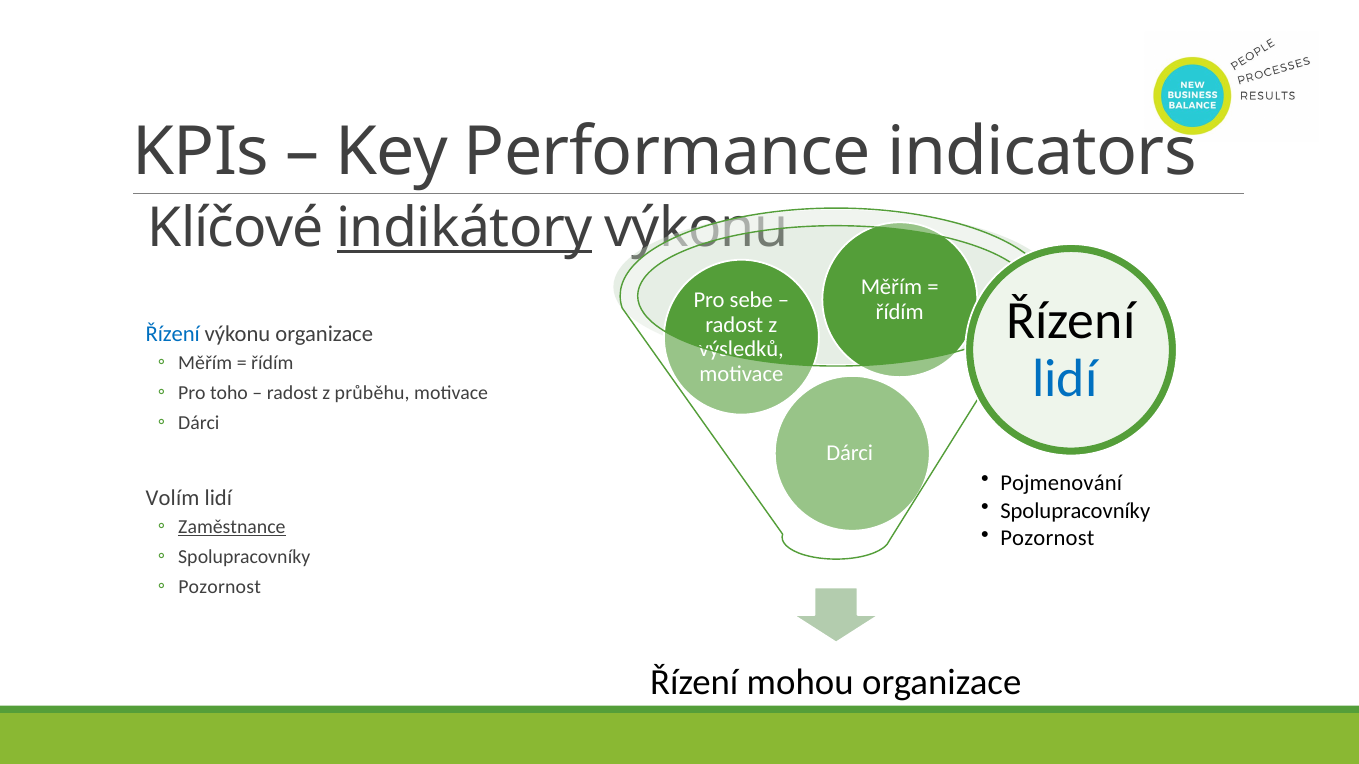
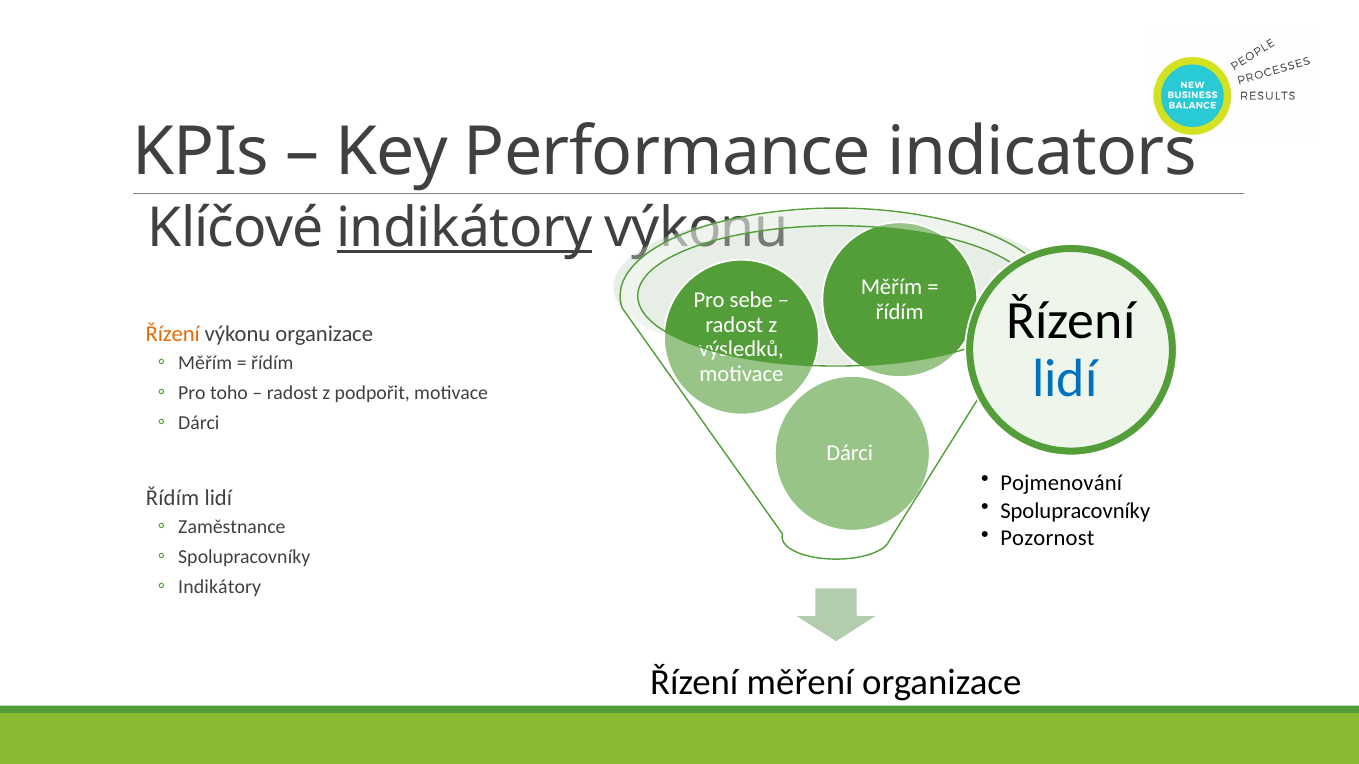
Řízení at (173, 335) colour: blue -> orange
průběhu: průběhu -> podpořit
Volím at (173, 498): Volím -> Řídím
Zaměstnance underline: present -> none
Pozornost at (220, 587): Pozornost -> Indikátory
mohou: mohou -> měření
